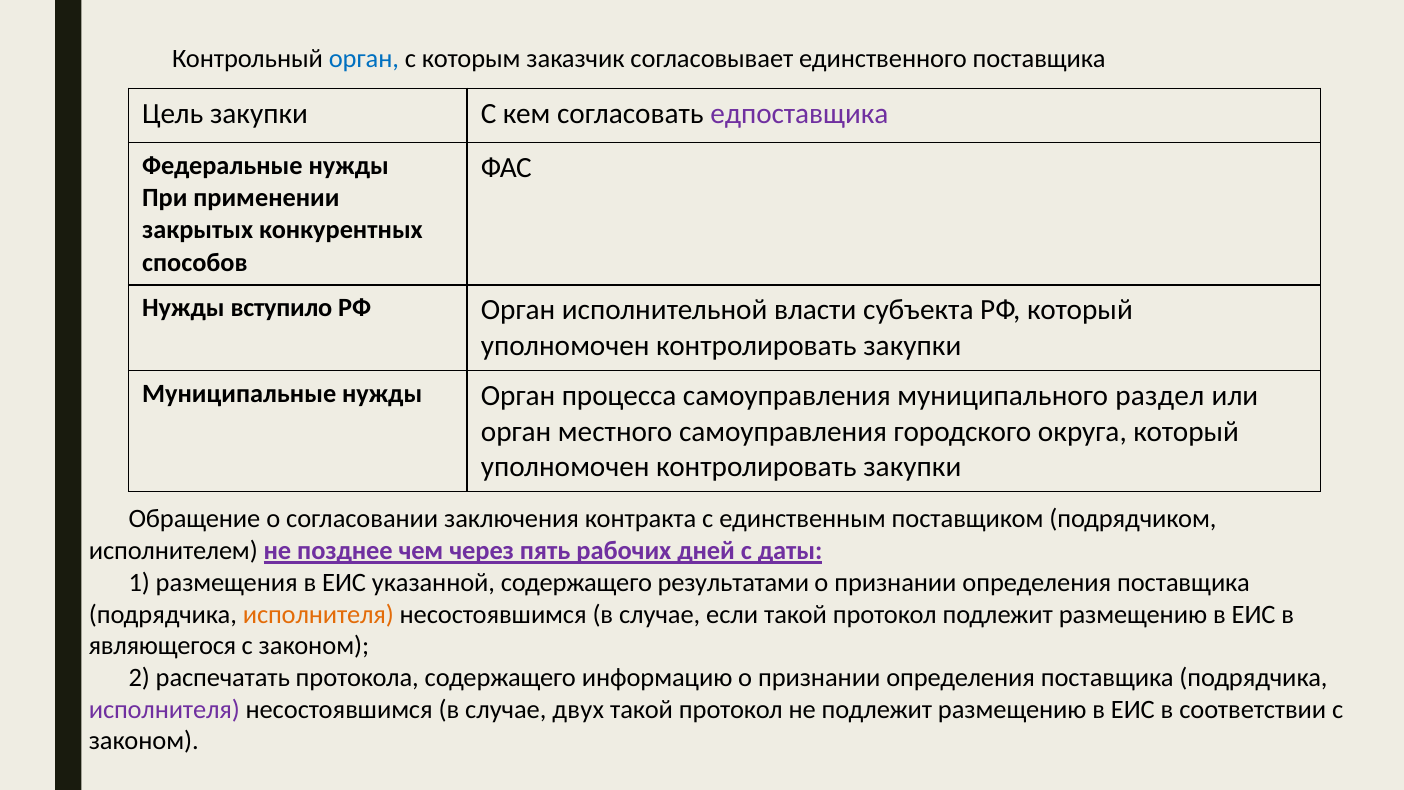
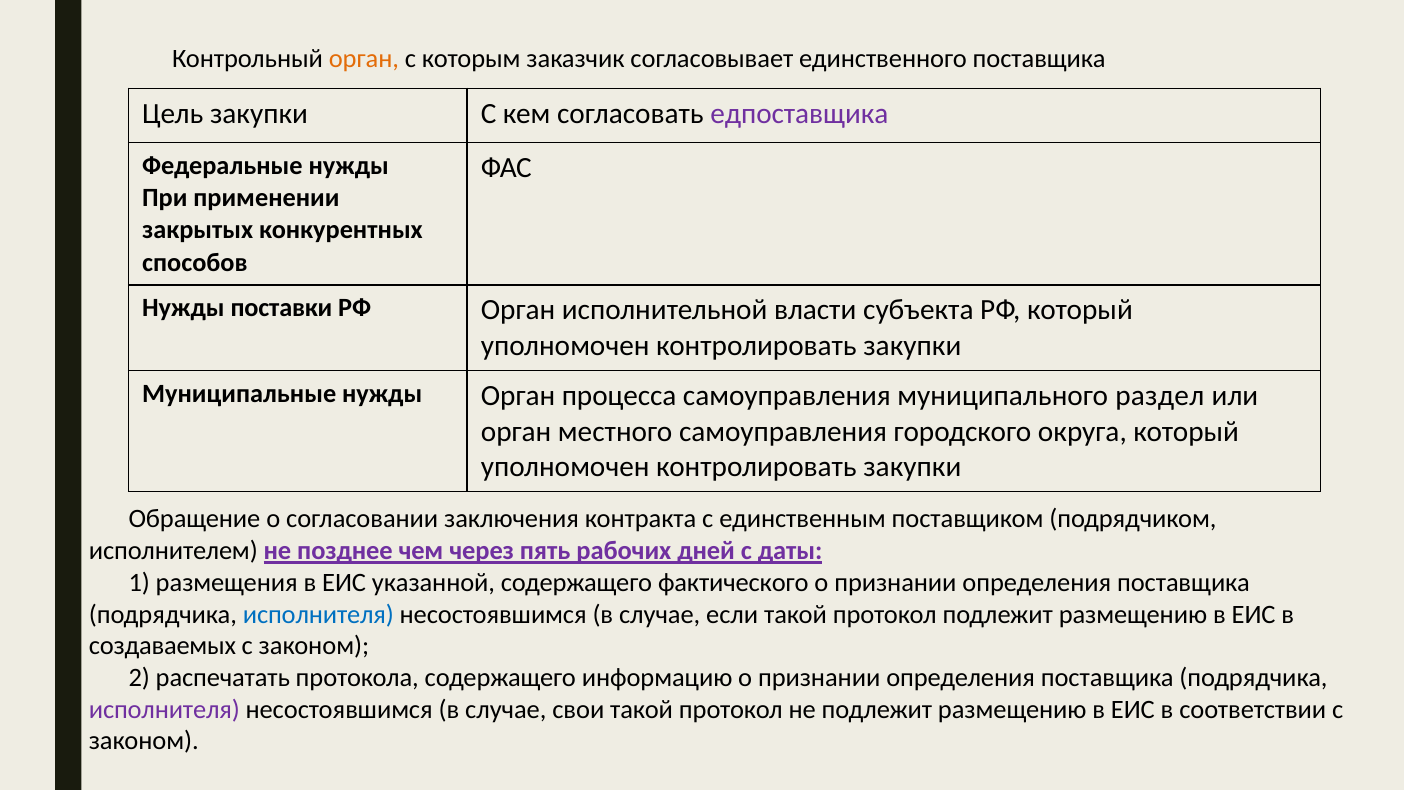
орган at (364, 59) colour: blue -> orange
вступило: вступило -> поставки
результатами: результатами -> фактического
исполнителя at (318, 614) colour: orange -> blue
являющегося: являющегося -> создаваемых
двух: двух -> свои
